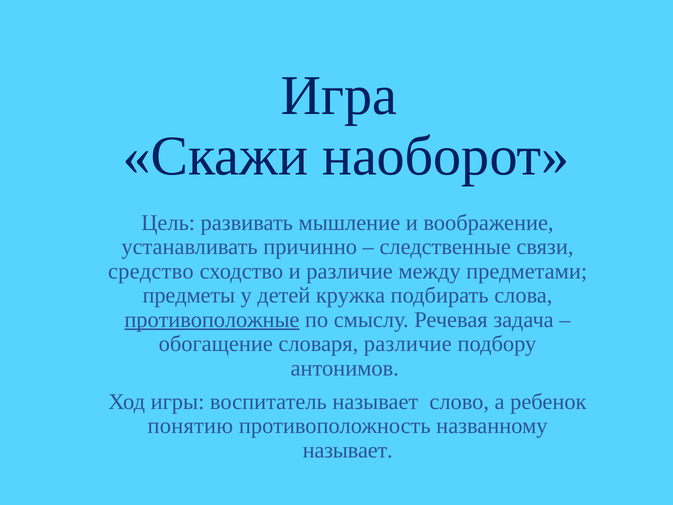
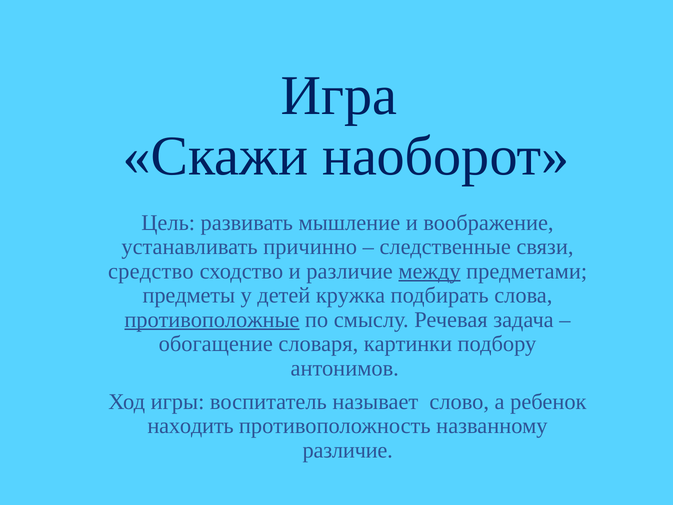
между underline: none -> present
словаря различие: различие -> картинки
понятию: понятию -> находить
называет at (348, 450): называет -> различие
